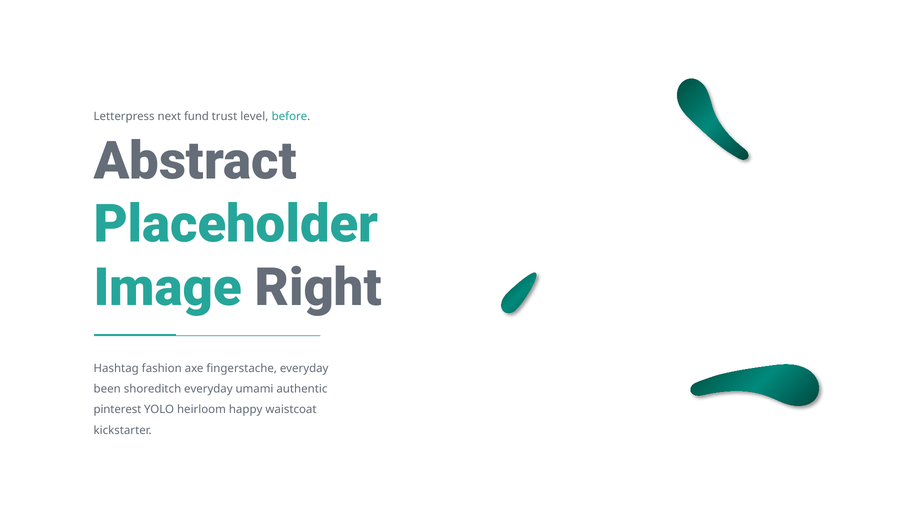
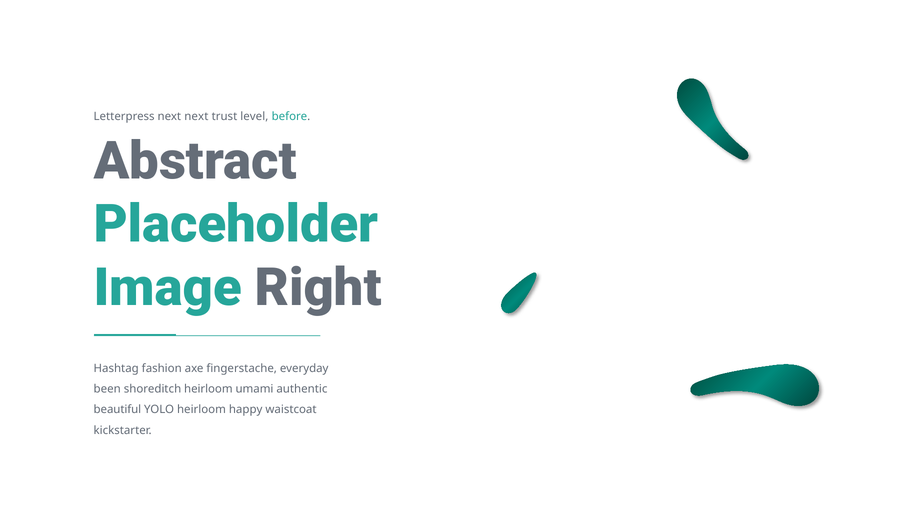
next fund: fund -> next
shoreditch everyday: everyday -> heirloom
pinterest: pinterest -> beautiful
